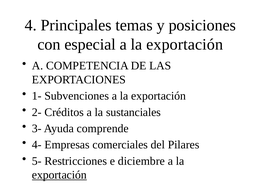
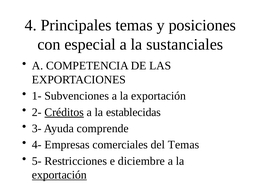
exportación at (185, 44): exportación -> sustanciales
Créditos underline: none -> present
sustanciales: sustanciales -> establecidas
del Pilares: Pilares -> Temas
